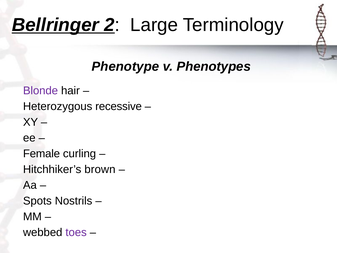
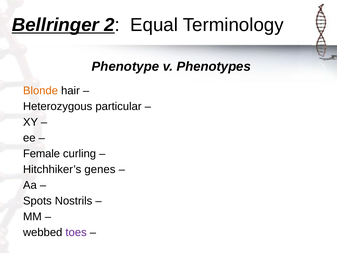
Large: Large -> Equal
Blonde colour: purple -> orange
recessive: recessive -> particular
brown: brown -> genes
